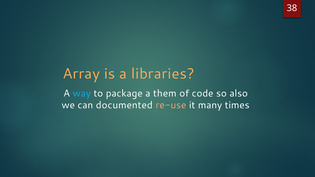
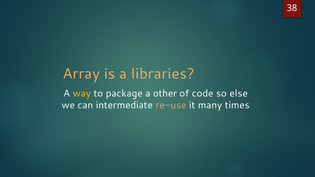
way colour: light blue -> yellow
them: them -> other
also: also -> else
documented: documented -> intermediate
